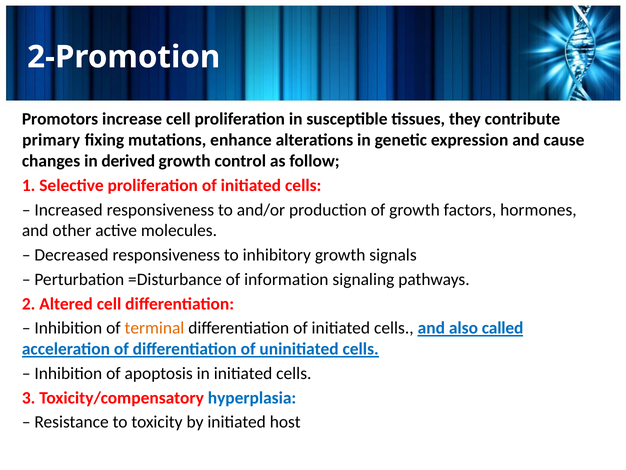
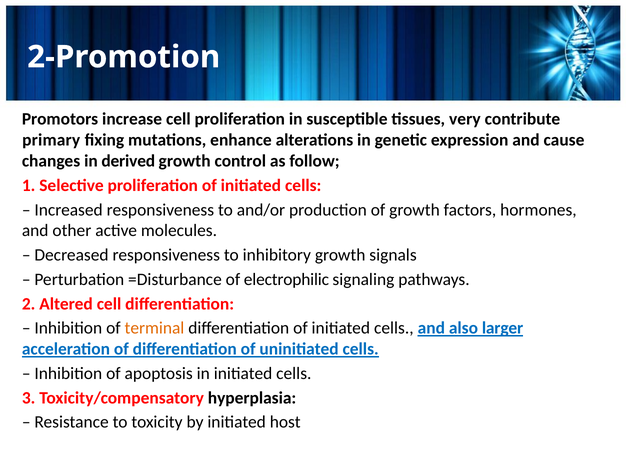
they: they -> very
information: information -> electrophilic
called: called -> larger
hyperplasia colour: blue -> black
